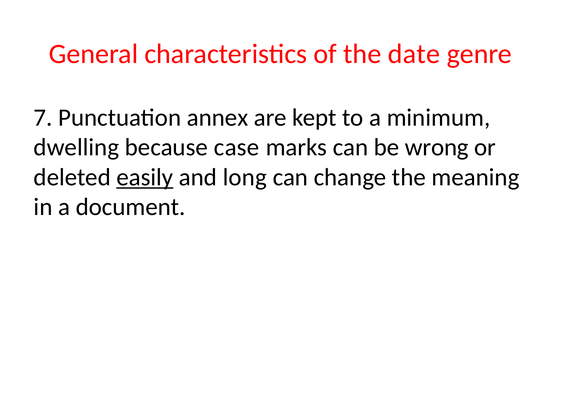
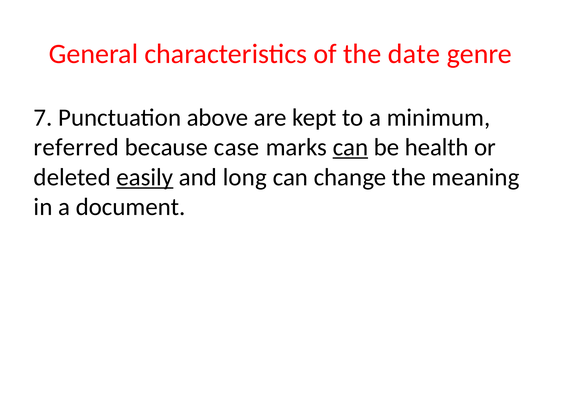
annex: annex -> above
dwelling: dwelling -> referred
can at (350, 148) underline: none -> present
wrong: wrong -> health
